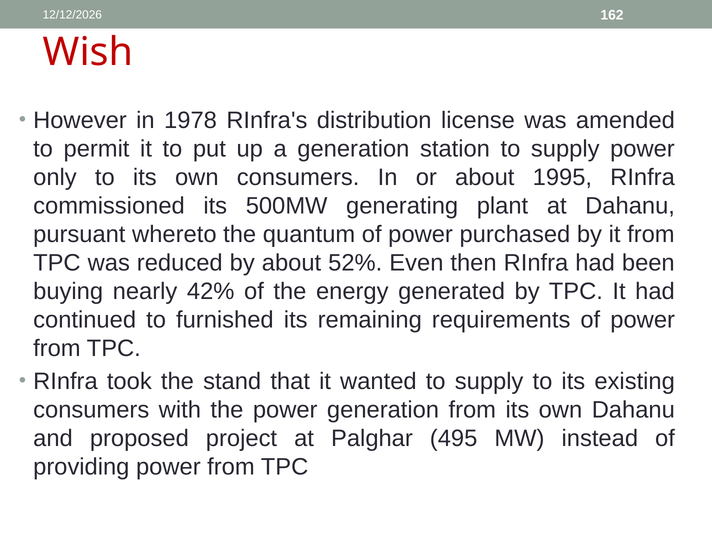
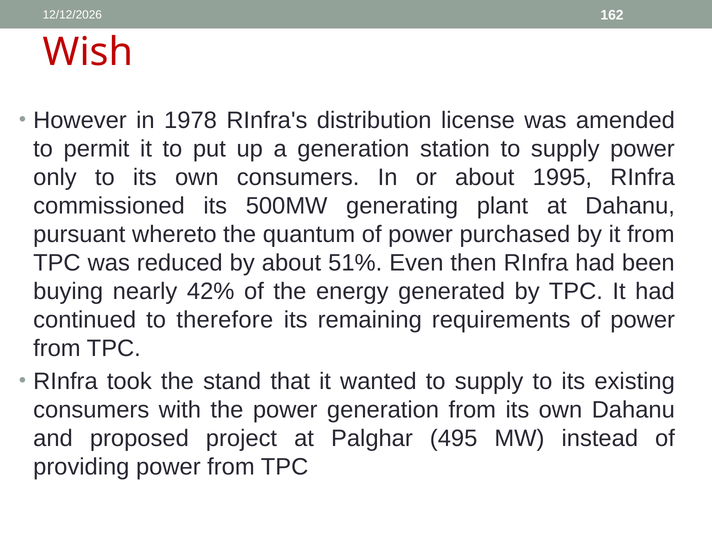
52%: 52% -> 51%
furnished: furnished -> therefore
